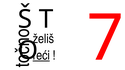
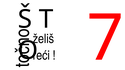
reći underline: present -> none
